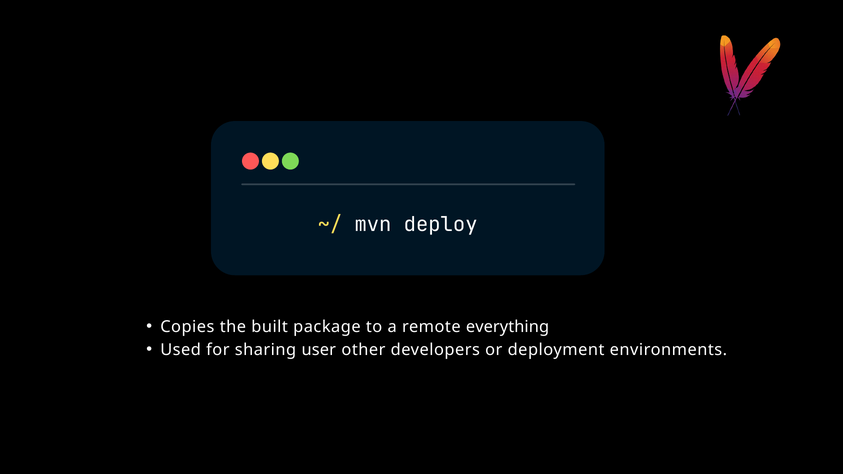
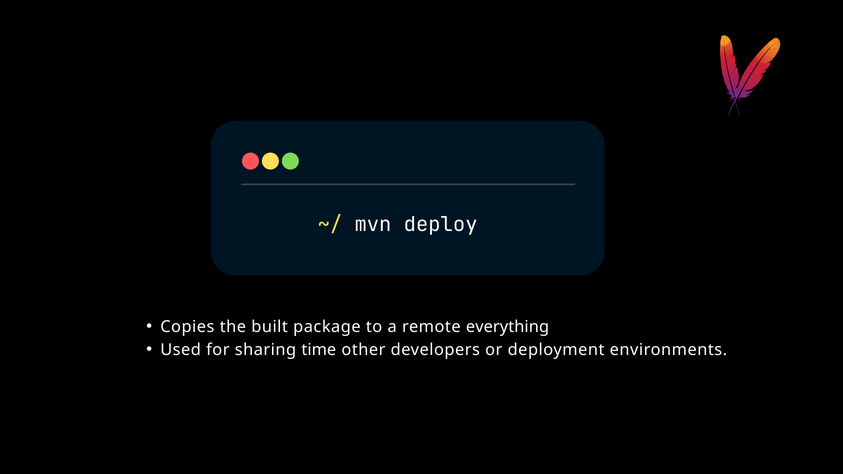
user: user -> time
